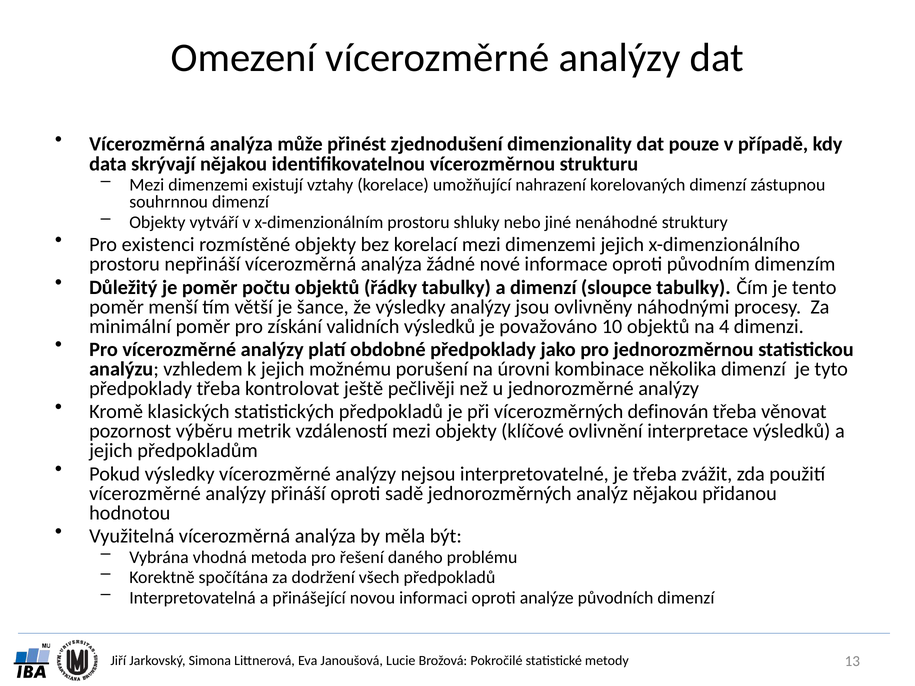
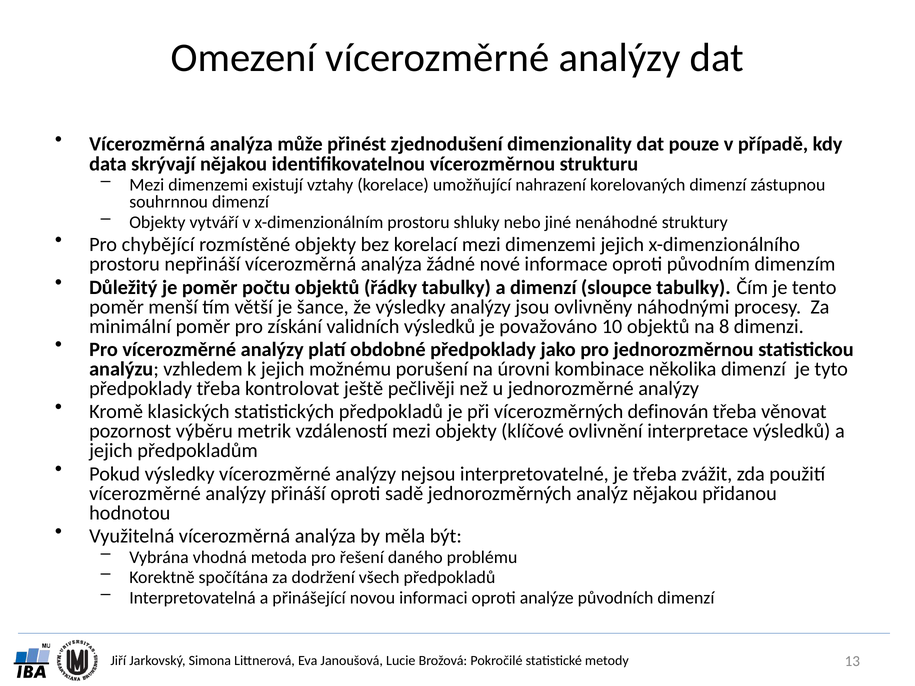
existenci: existenci -> chybějící
4: 4 -> 8
